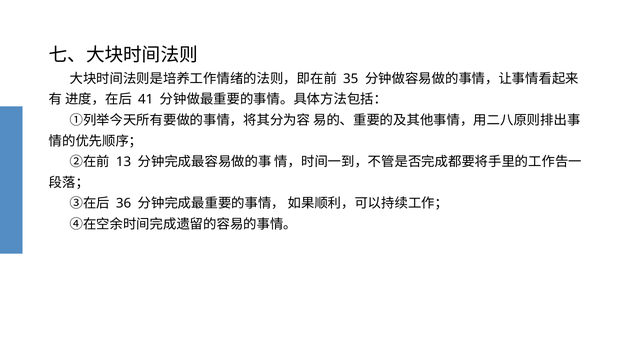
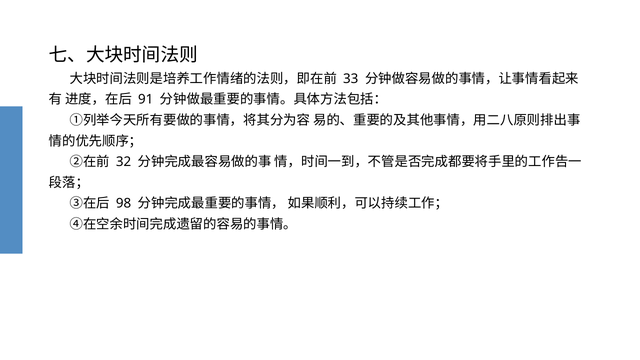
35: 35 -> 33
41: 41 -> 91
13: 13 -> 32
36: 36 -> 98
